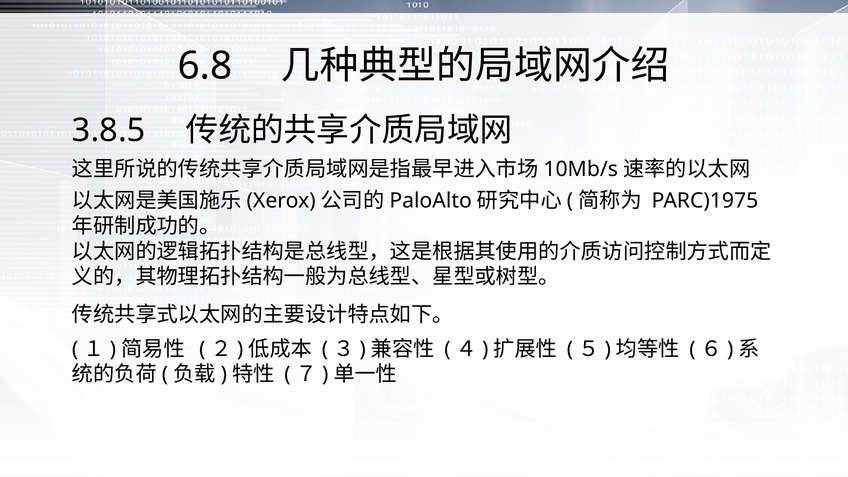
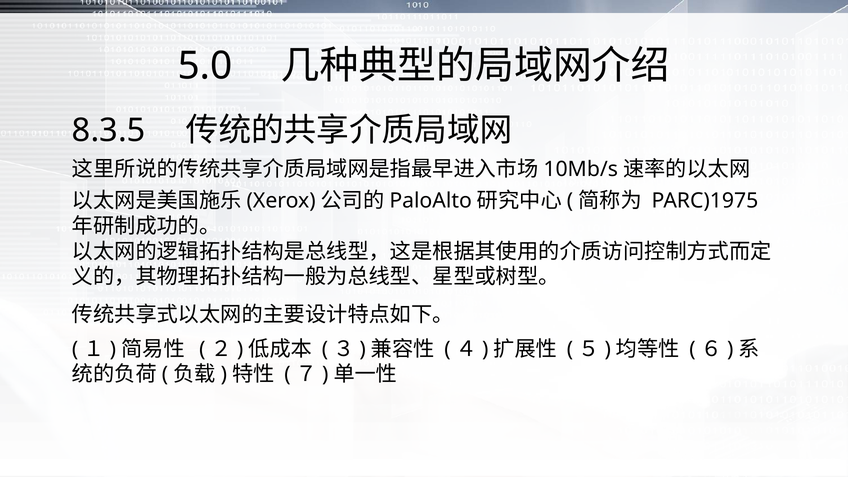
6.8: 6.8 -> 5.0
3.8.5: 3.8.5 -> 8.3.5
